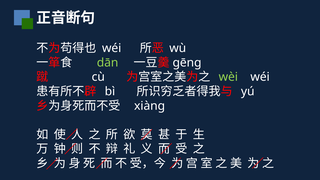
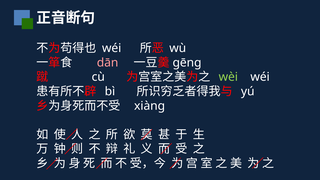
dān colour: light green -> pink
